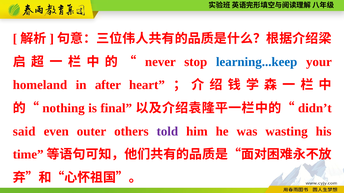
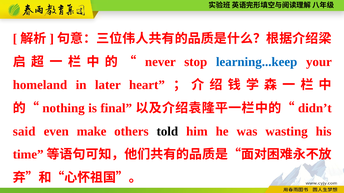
after: after -> later
outer: outer -> make
told colour: purple -> black
